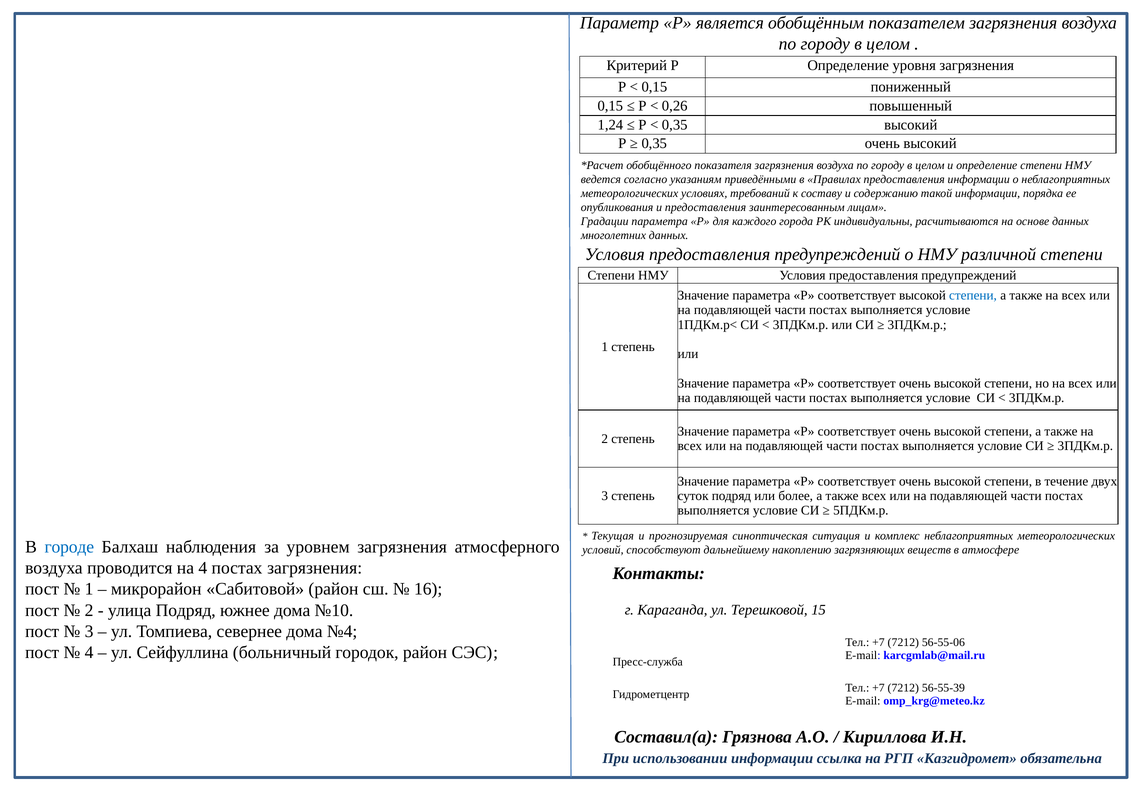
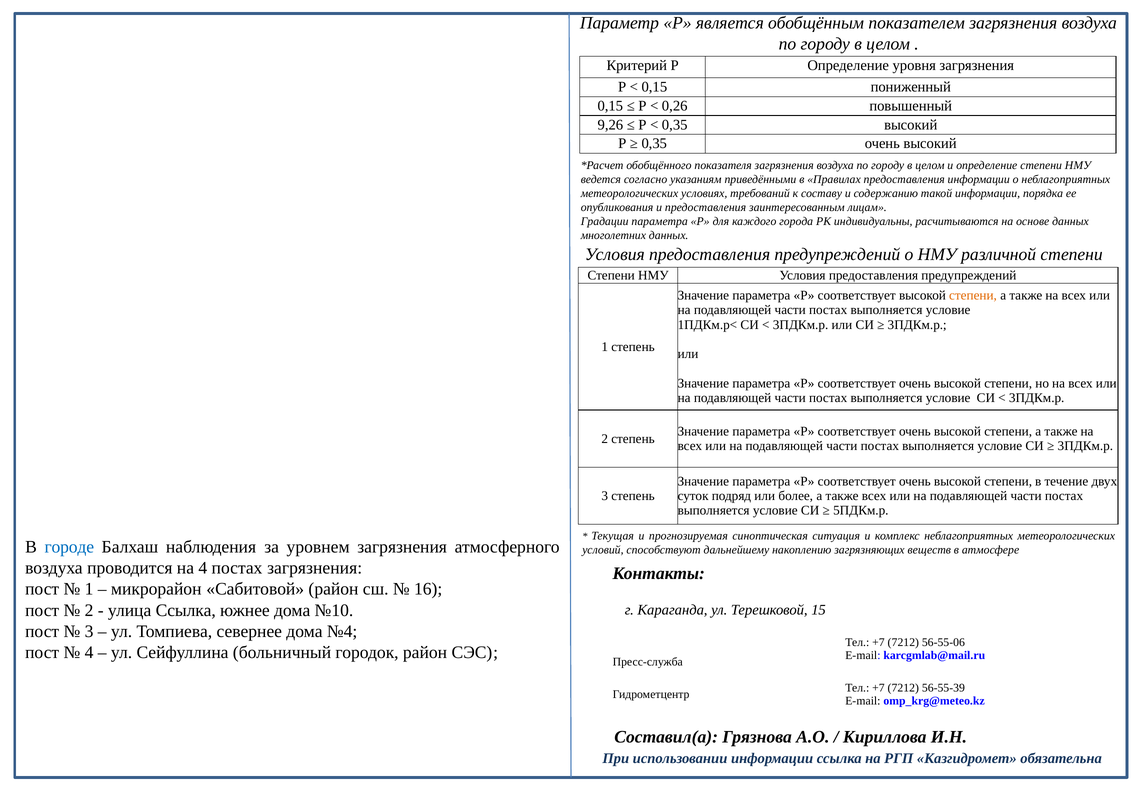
1,24: 1,24 -> 9,26
степени at (973, 295) colour: blue -> orange
улица Подряд: Подряд -> Ссылка
